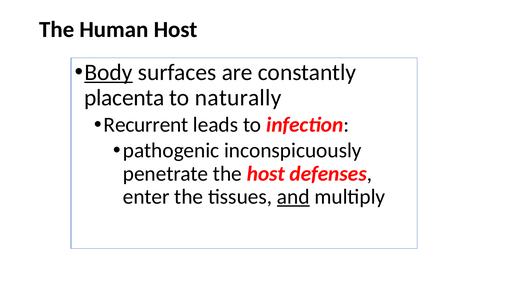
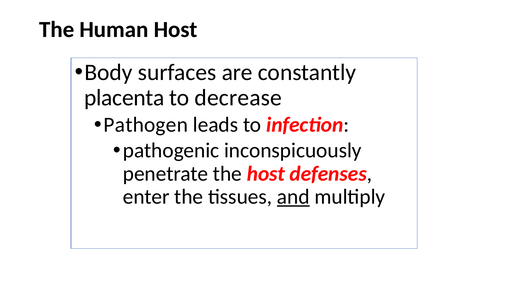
Body underline: present -> none
naturally: naturally -> decrease
Recurrent: Recurrent -> Pathogen
